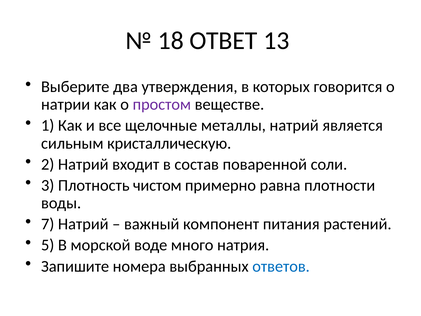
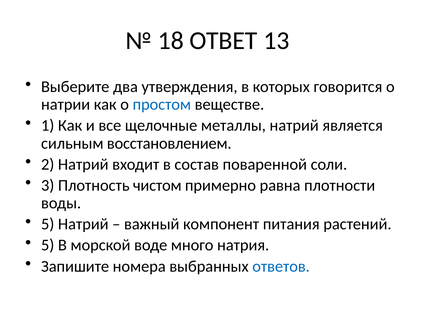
простом colour: purple -> blue
кристаллическую: кристаллическую -> восстановлением
7 at (48, 224): 7 -> 5
